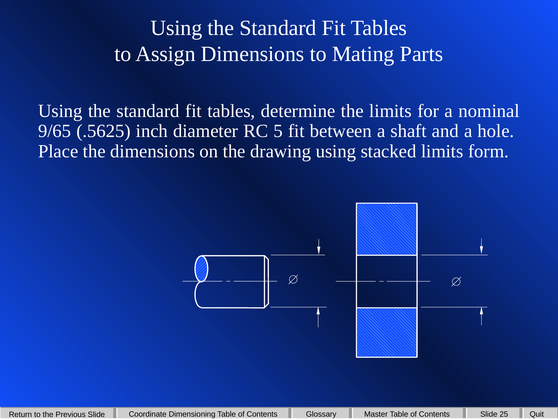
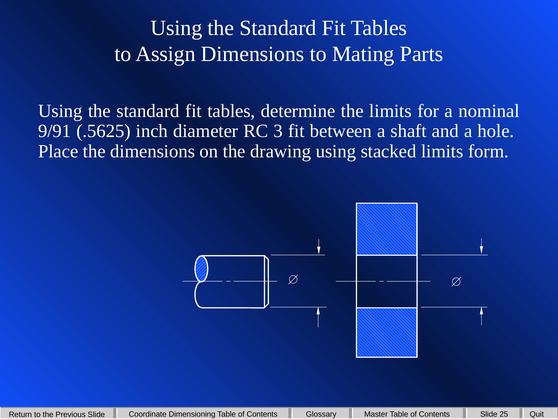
9/65: 9/65 -> 9/91
5: 5 -> 3
